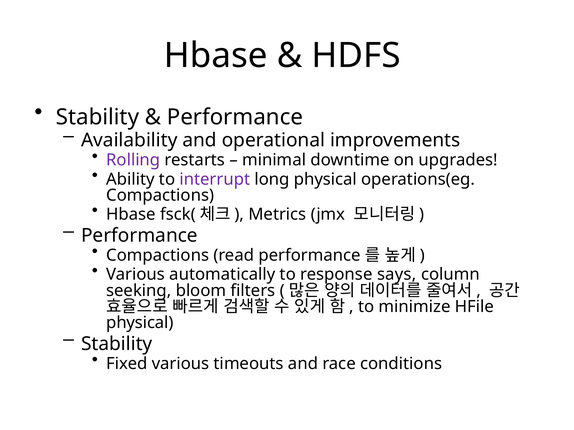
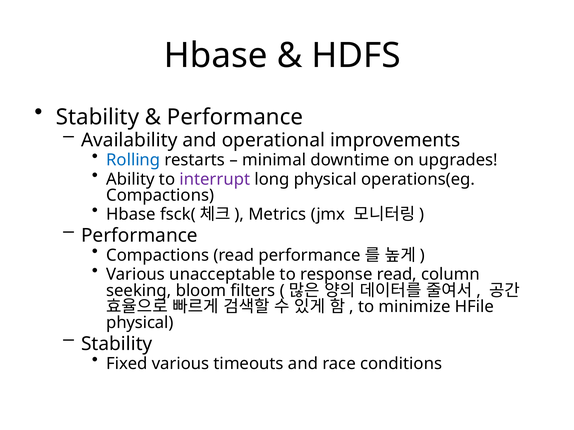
Rolling colour: purple -> blue
automatically: automatically -> unacceptable
response says: says -> read
